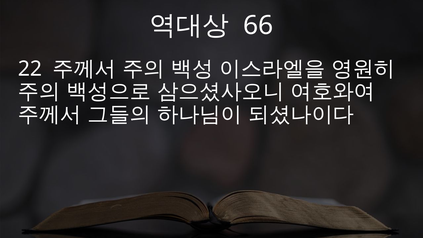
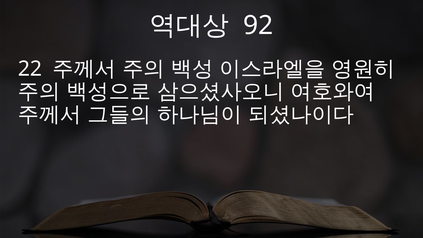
66: 66 -> 92
